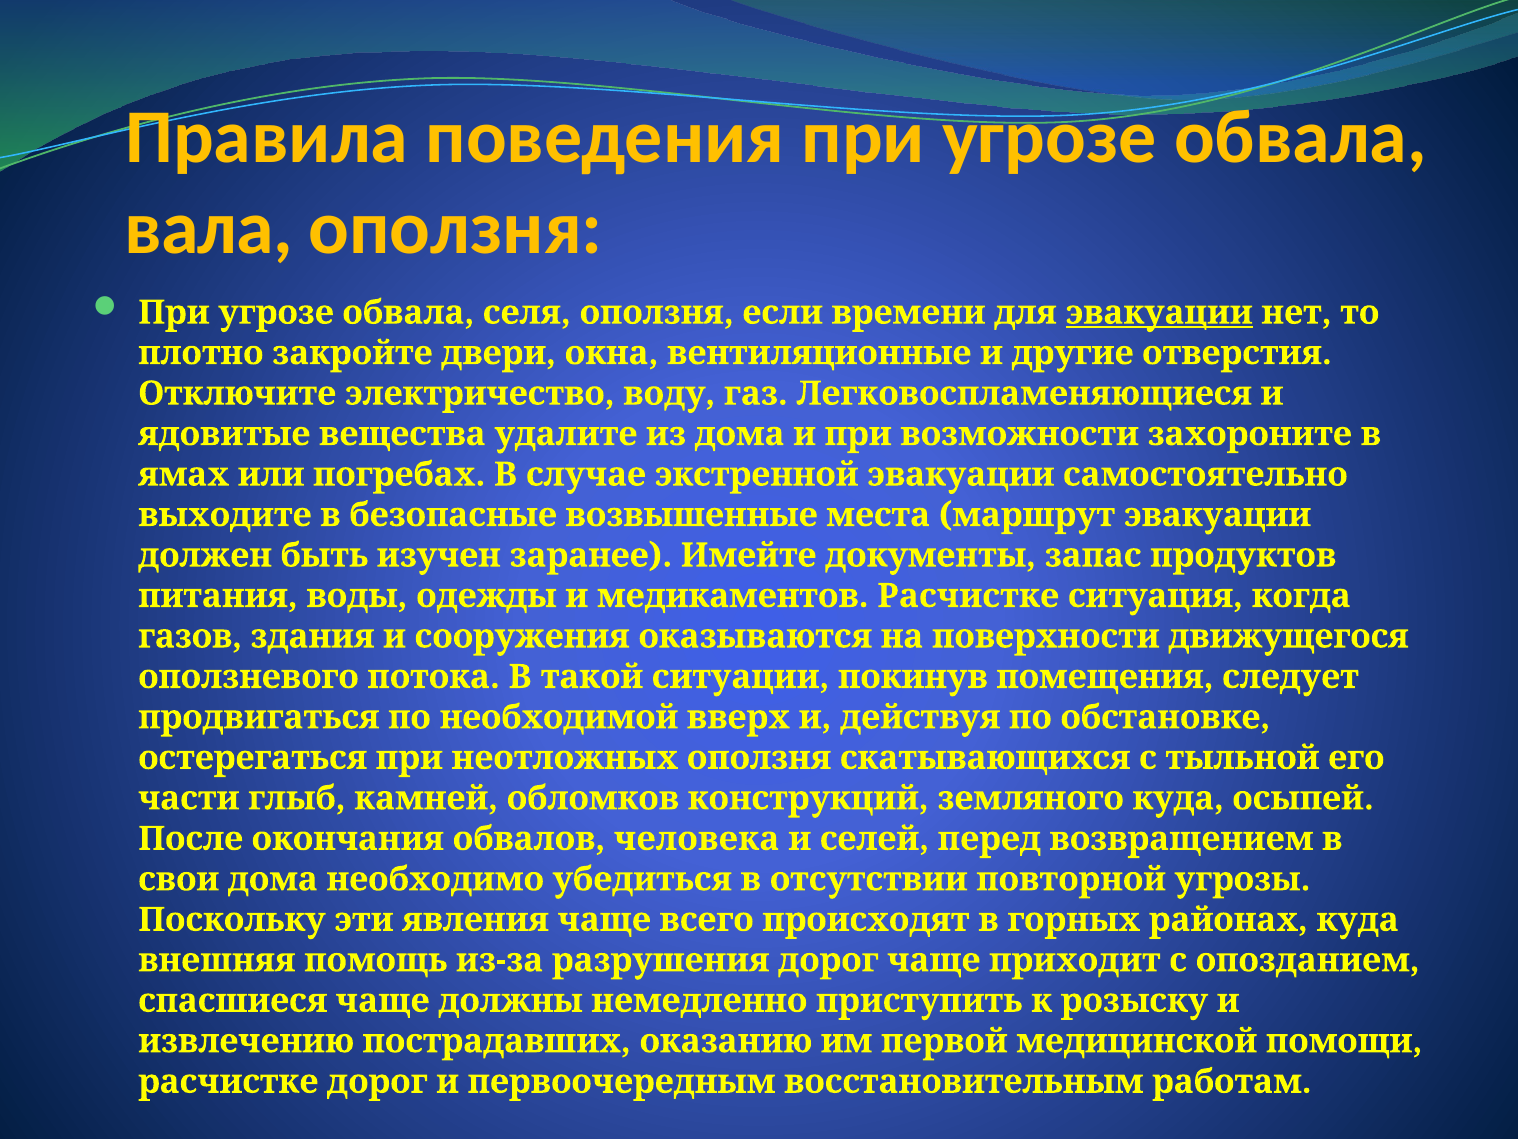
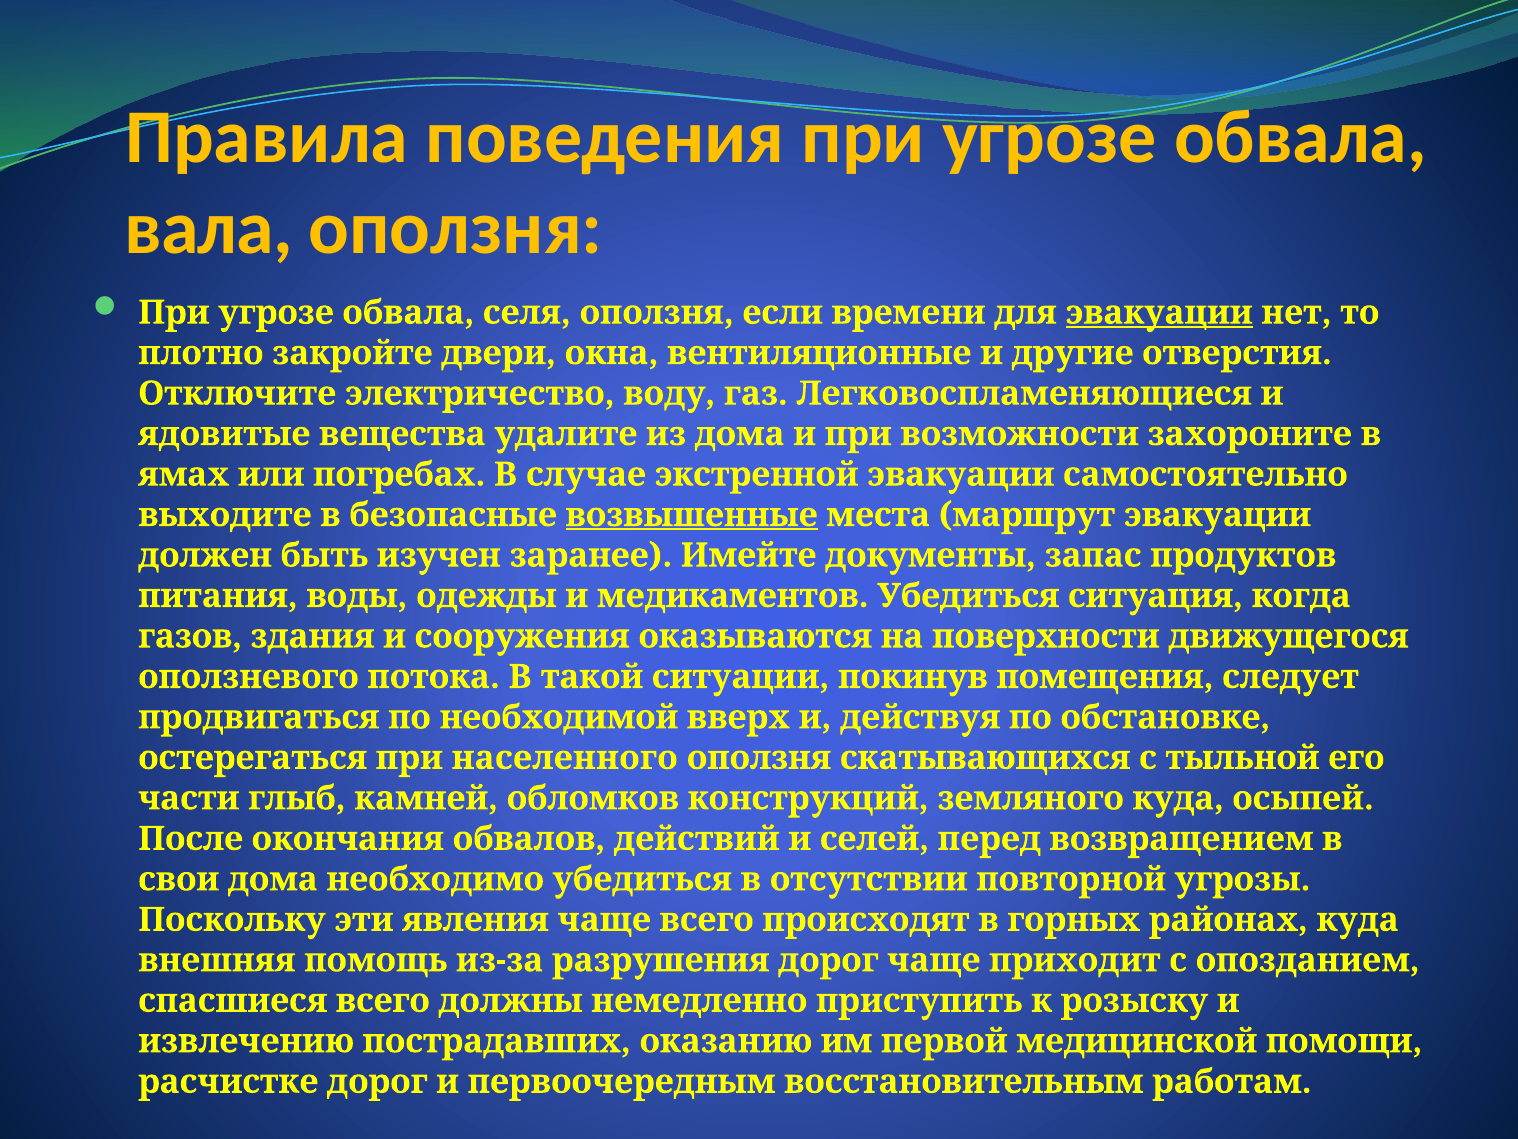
возвышенные underline: none -> present
медикаментов Расчистке: Расчистке -> Убедиться
неотложных: неотложных -> населенного
человека: человека -> действий
спасшиеся чаще: чаще -> всего
